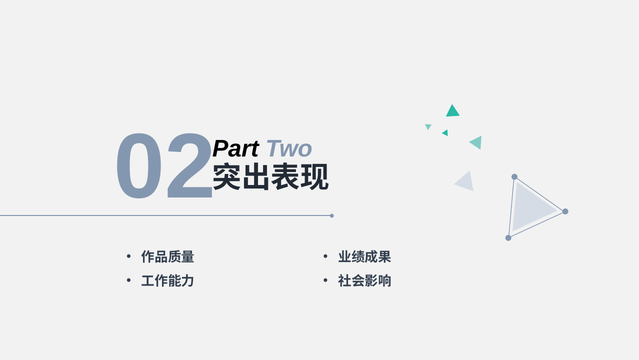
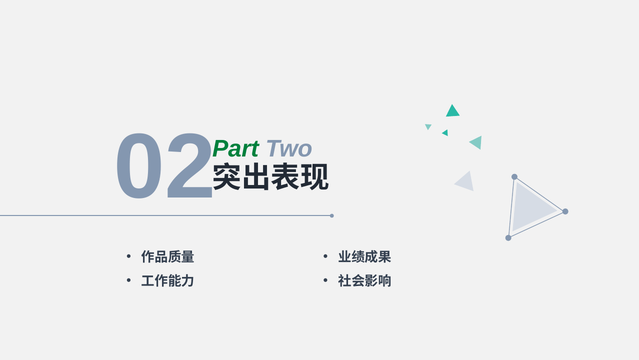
Part colour: black -> green
